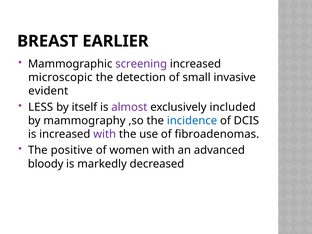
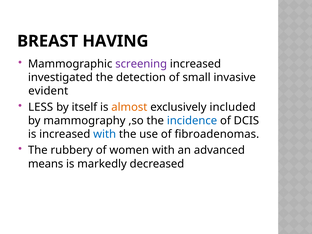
EARLIER: EARLIER -> HAVING
microscopic: microscopic -> investigated
almost colour: purple -> orange
with at (105, 134) colour: purple -> blue
positive: positive -> rubbery
bloody: bloody -> means
